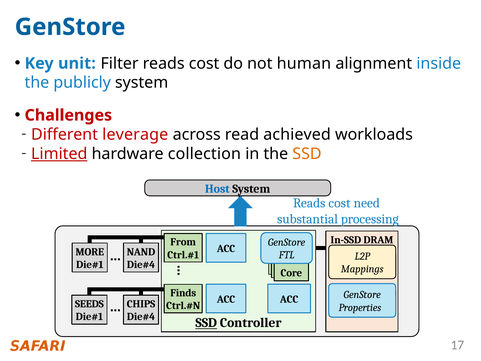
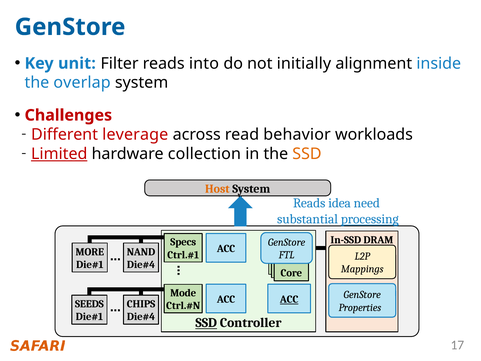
Filter reads cost: cost -> into
human: human -> initially
publicly: publicly -> overlap
achieved: achieved -> behavior
Host colour: blue -> orange
cost at (339, 203): cost -> idea
processing underline: none -> present
From: From -> Specs
Finds: Finds -> Mode
ACC at (289, 299) underline: none -> present
